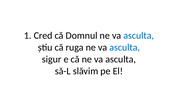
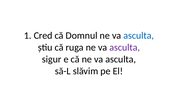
asculta at (125, 47) colour: blue -> purple
